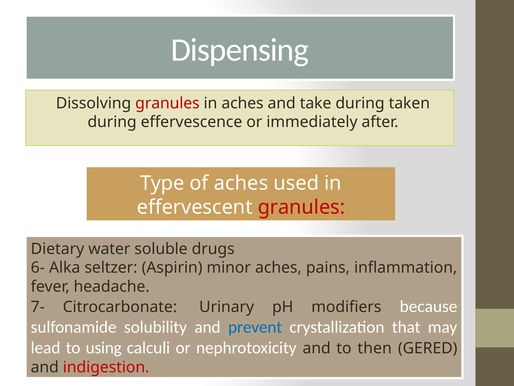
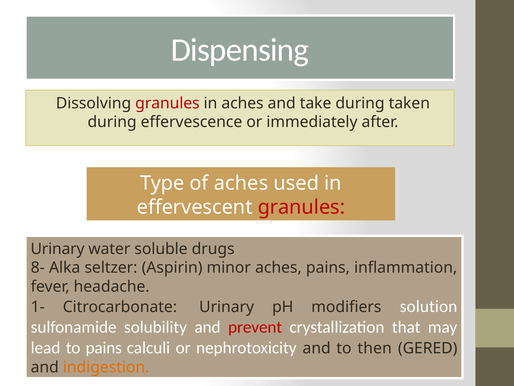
Dietary at (57, 249): Dietary -> Urinary
6-: 6- -> 8-
7-: 7- -> 1-
because: because -> solution
prevent colour: blue -> red
to using: using -> pains
indigestion colour: red -> orange
